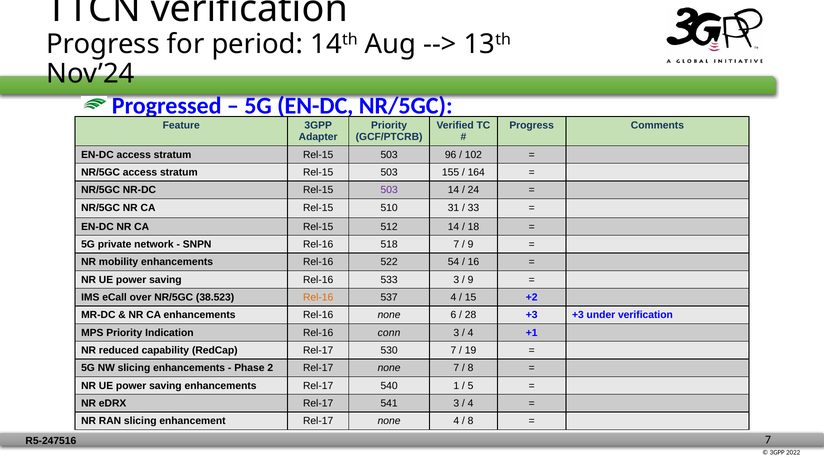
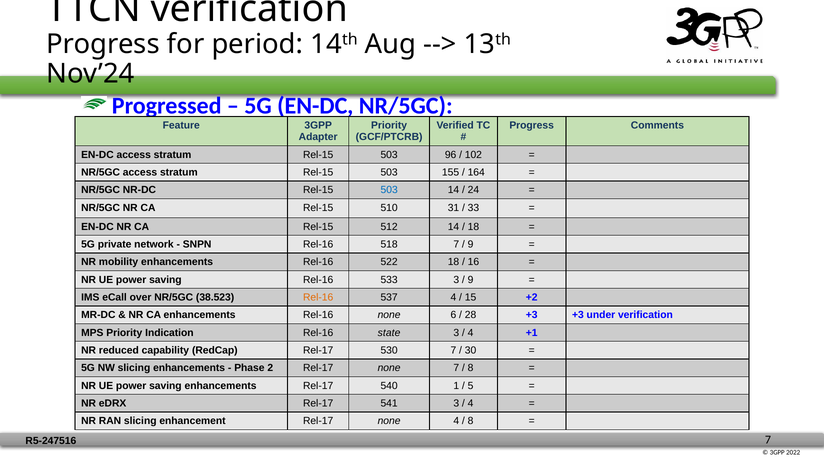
503 at (389, 190) colour: purple -> blue
522 54: 54 -> 18
conn: conn -> state
19: 19 -> 30
